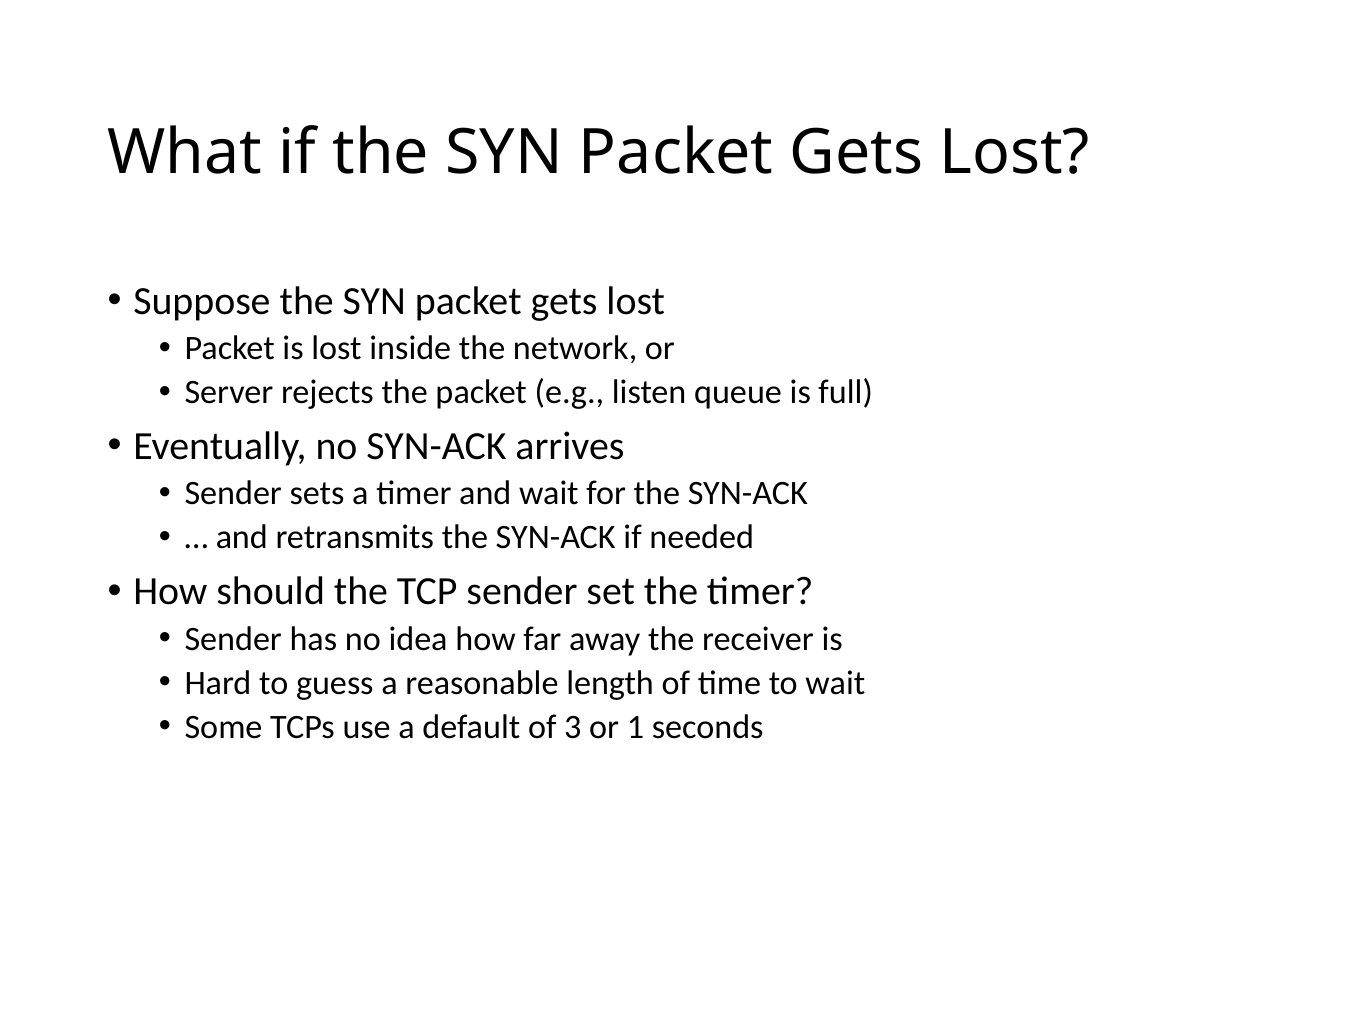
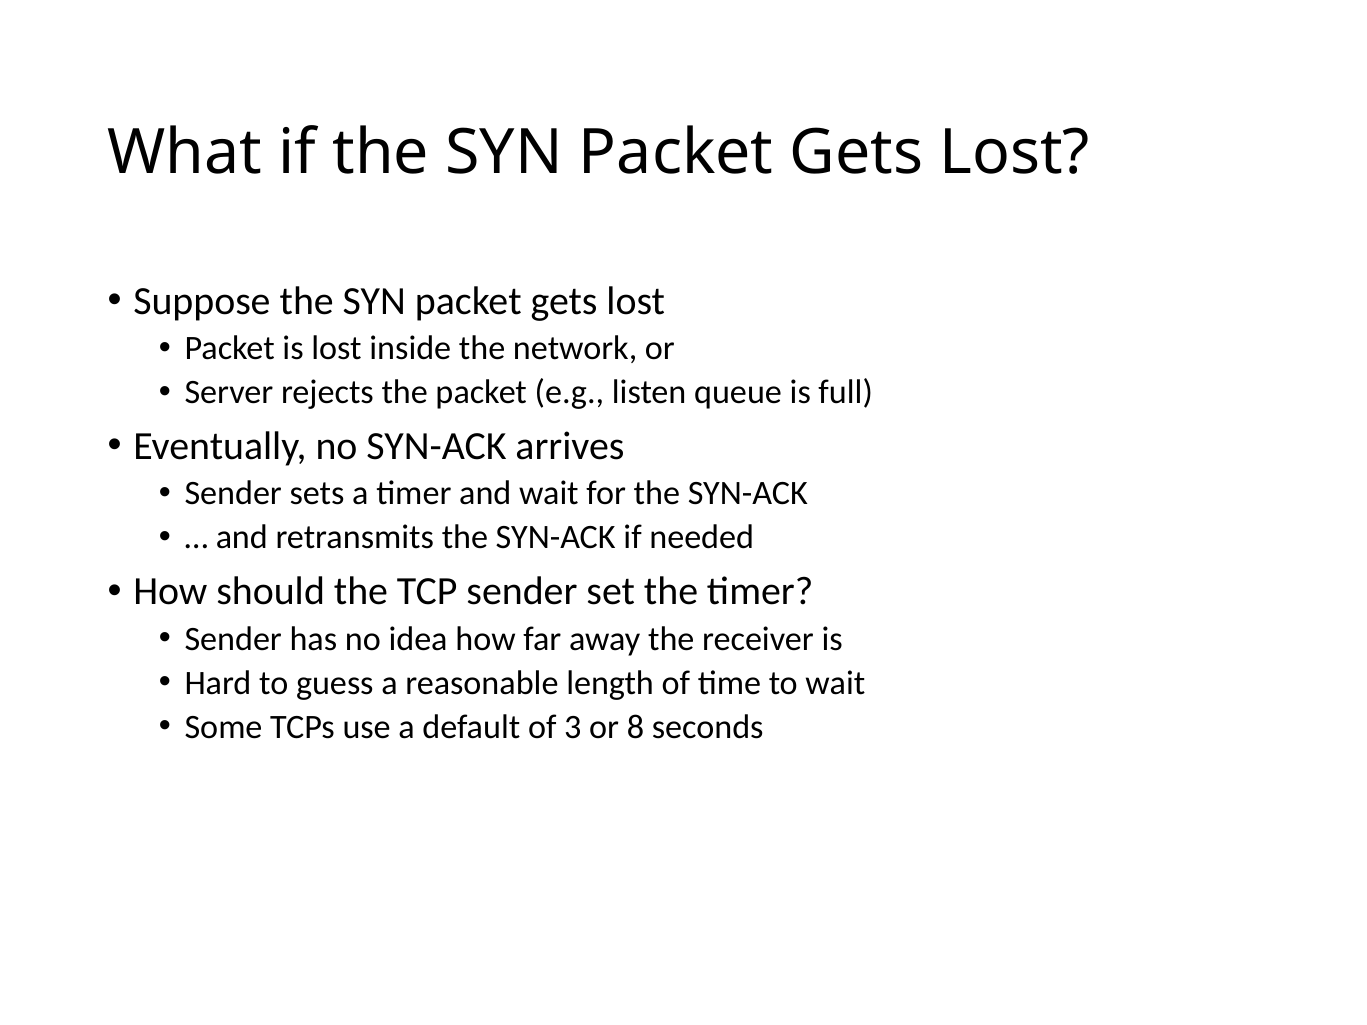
1: 1 -> 8
